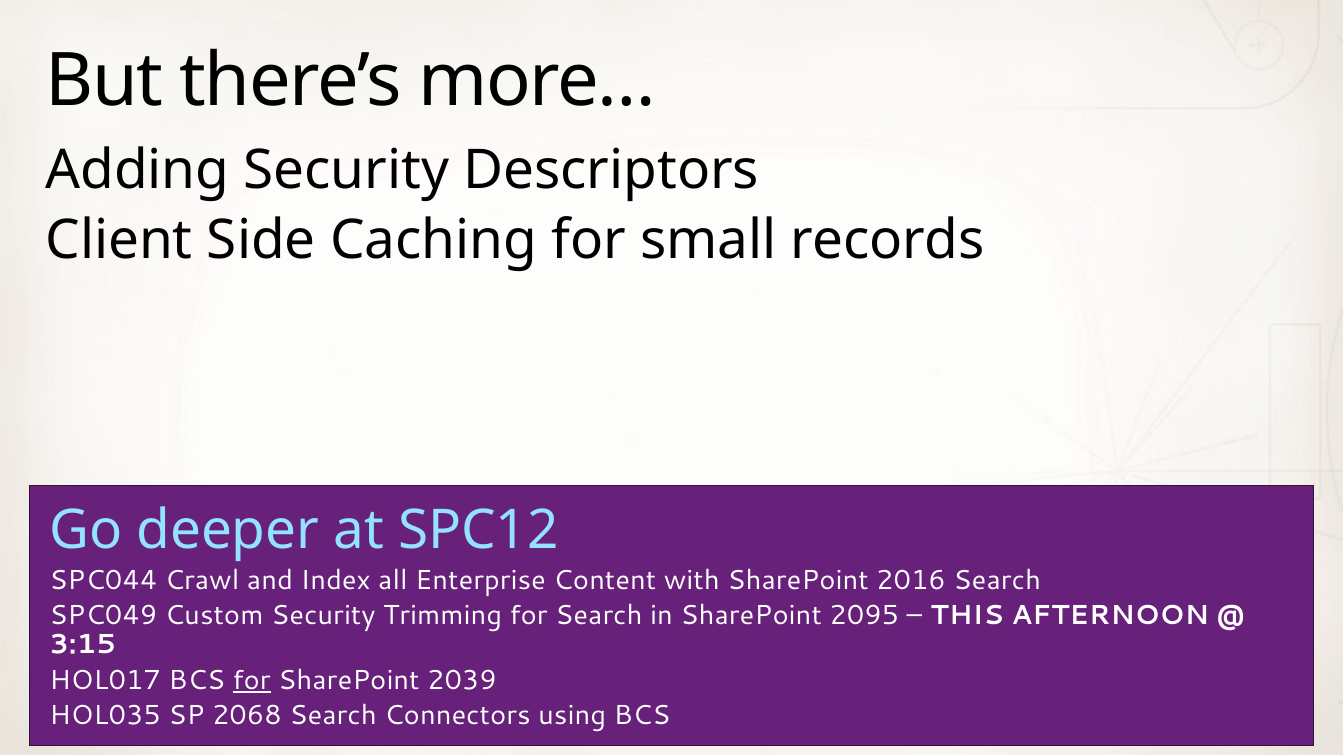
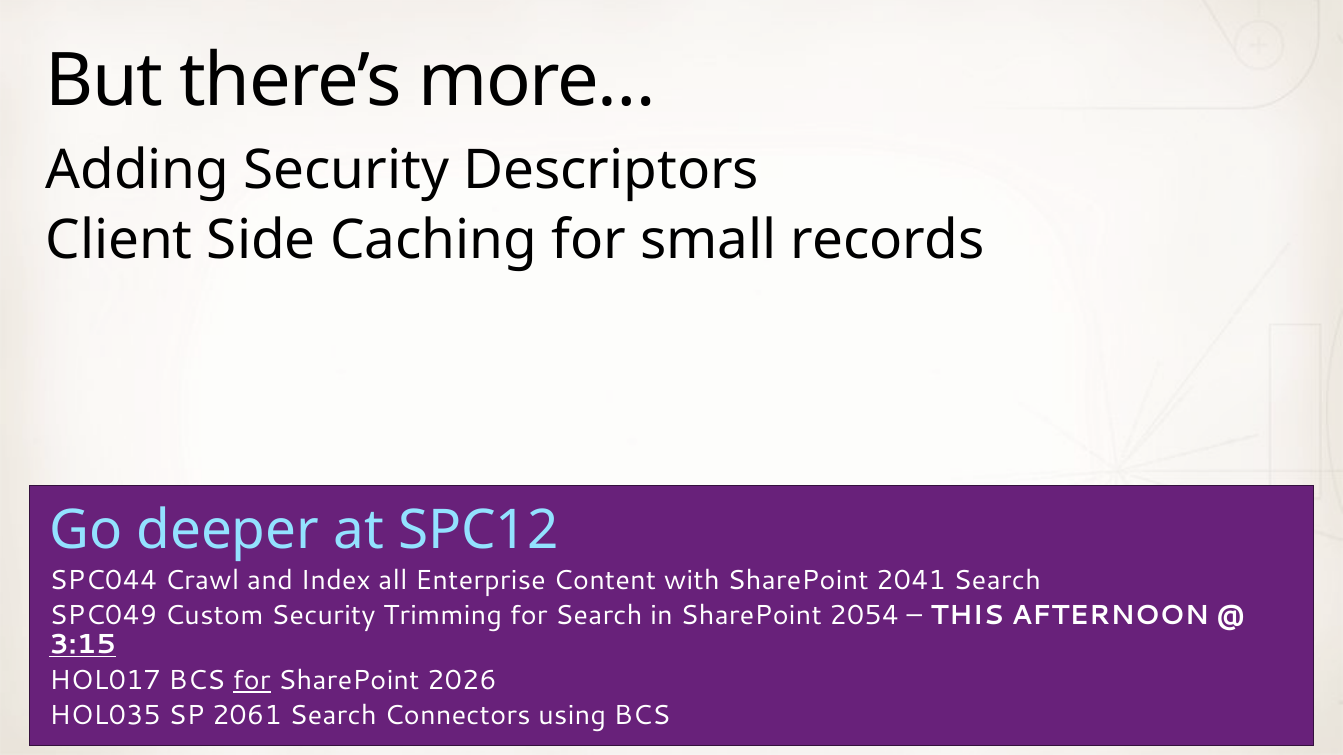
2016: 2016 -> 2041
2095: 2095 -> 2054
3:15 underline: none -> present
2039: 2039 -> 2026
2068: 2068 -> 2061
